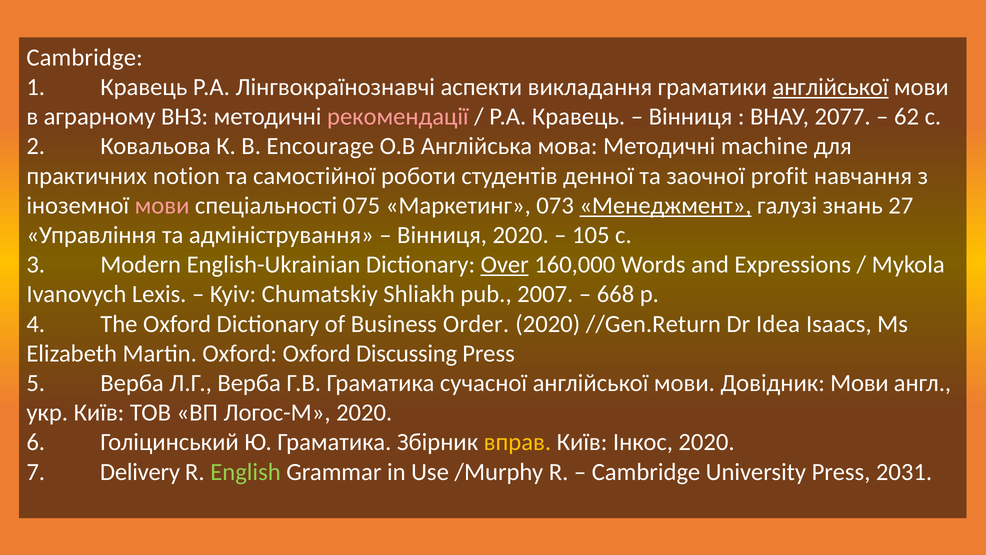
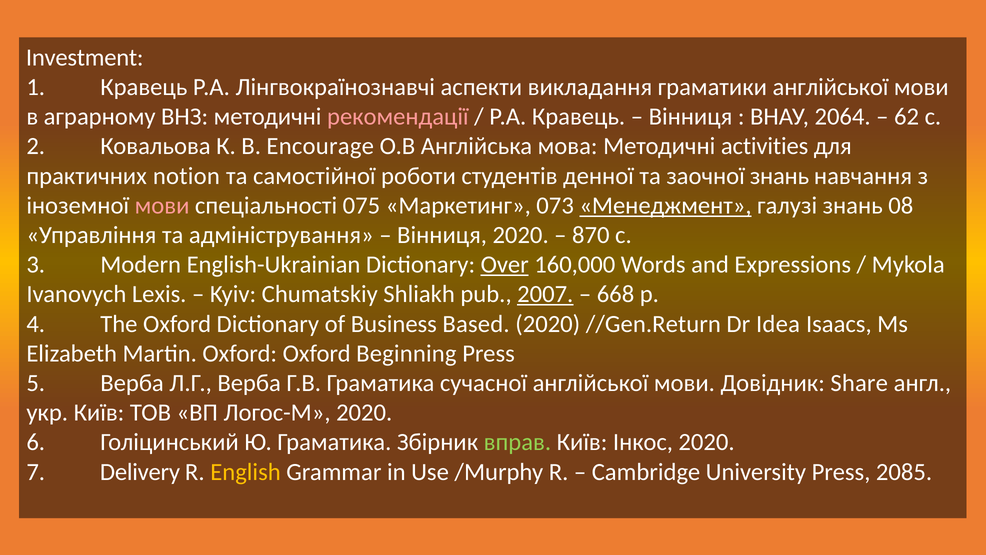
Cambridge at (85, 57): Cambridge -> Investment
англійської at (831, 87) underline: present -> none
2077: 2077 -> 2064
machine: machine -> activities
заочної profit: profit -> знань
27: 27 -> 08
105: 105 -> 870
2007 underline: none -> present
Order: Order -> Based
Discussing: Discussing -> Beginning
Довідник Мови: Мови -> Share
вправ colour: yellow -> light green
English colour: light green -> yellow
2031: 2031 -> 2085
